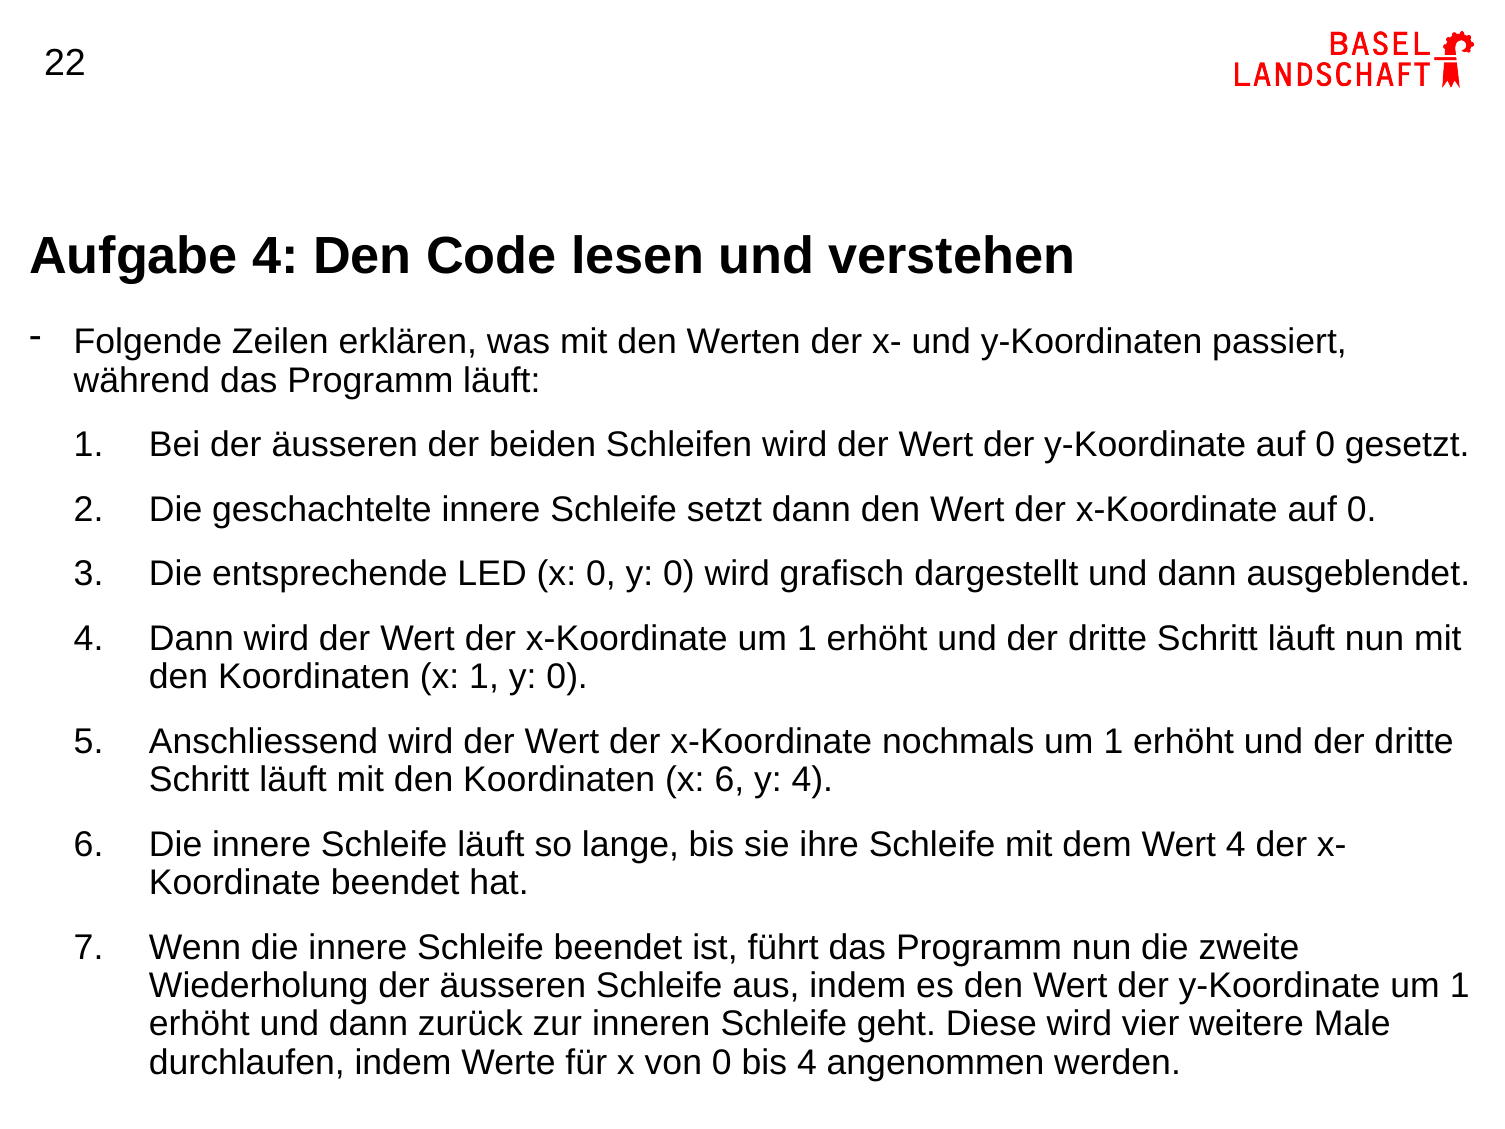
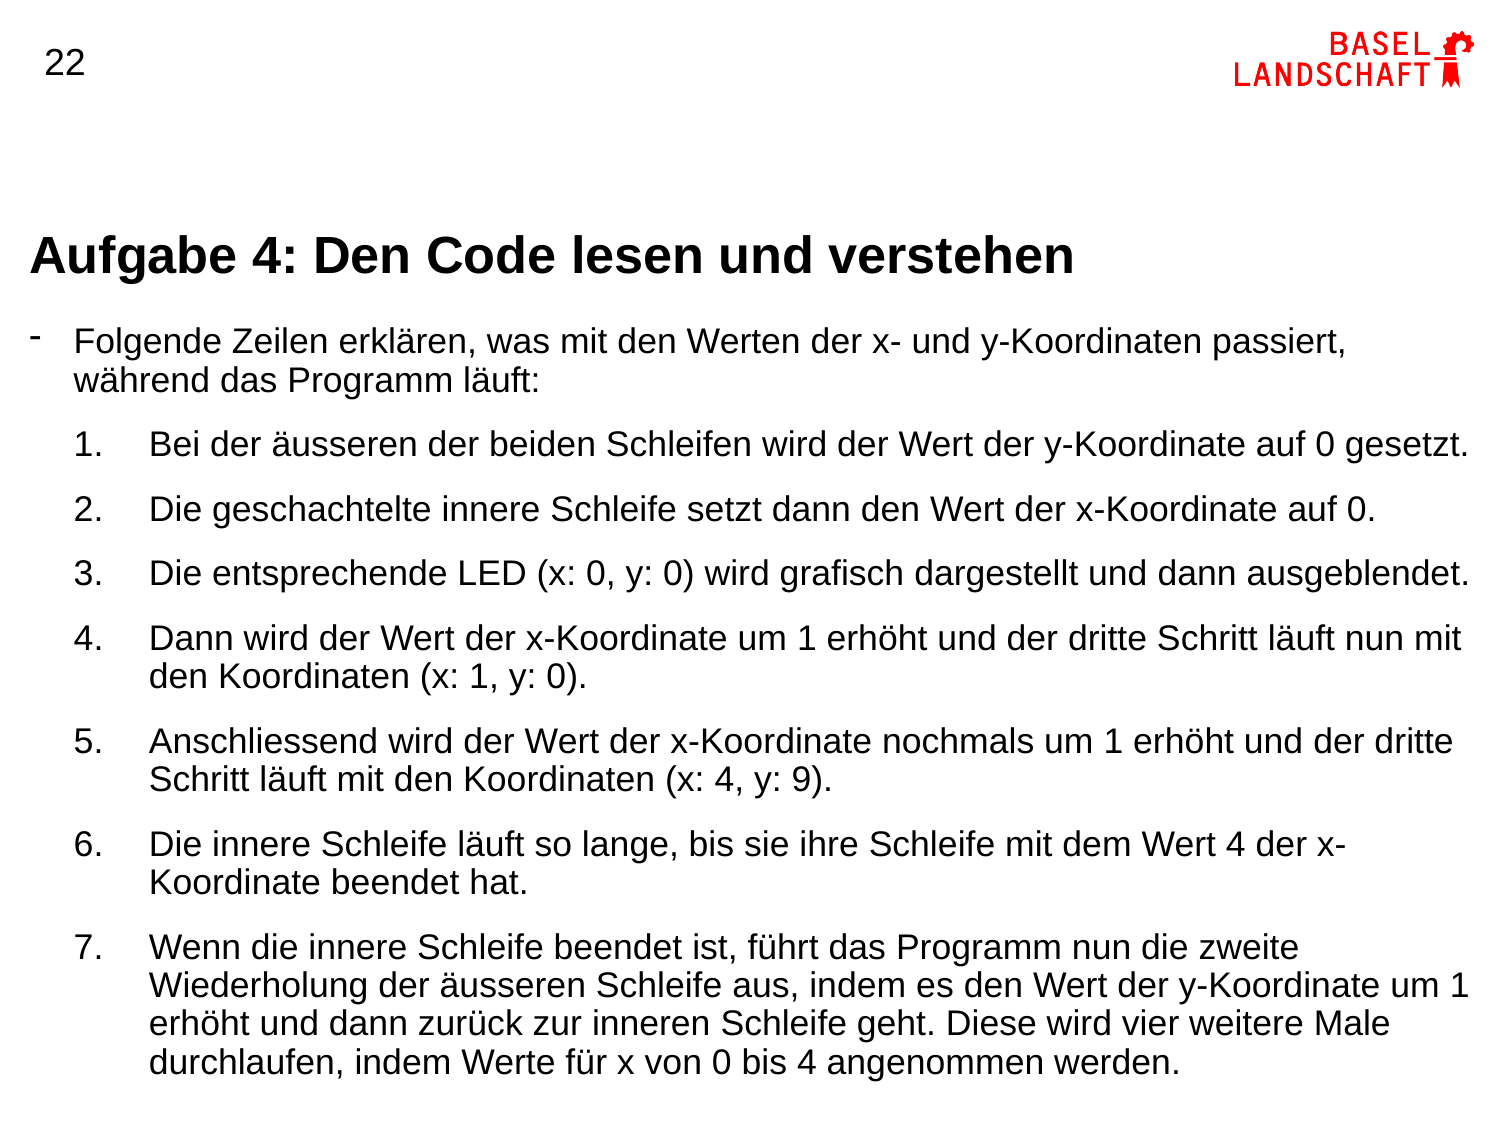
x 6: 6 -> 4
y 4: 4 -> 9
